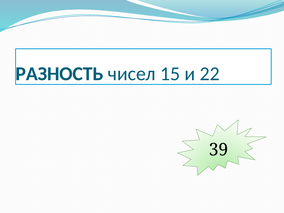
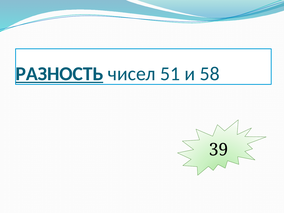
РАЗНОСТЬ underline: none -> present
15: 15 -> 51
22: 22 -> 58
